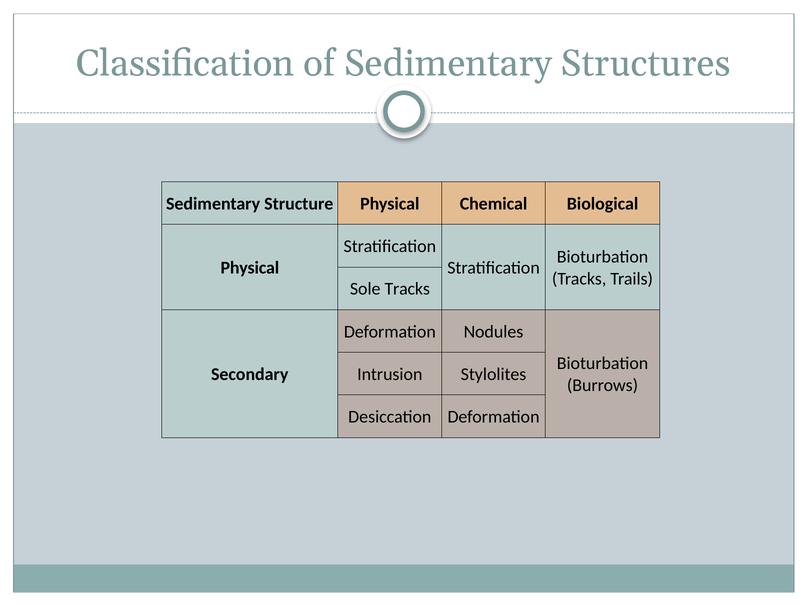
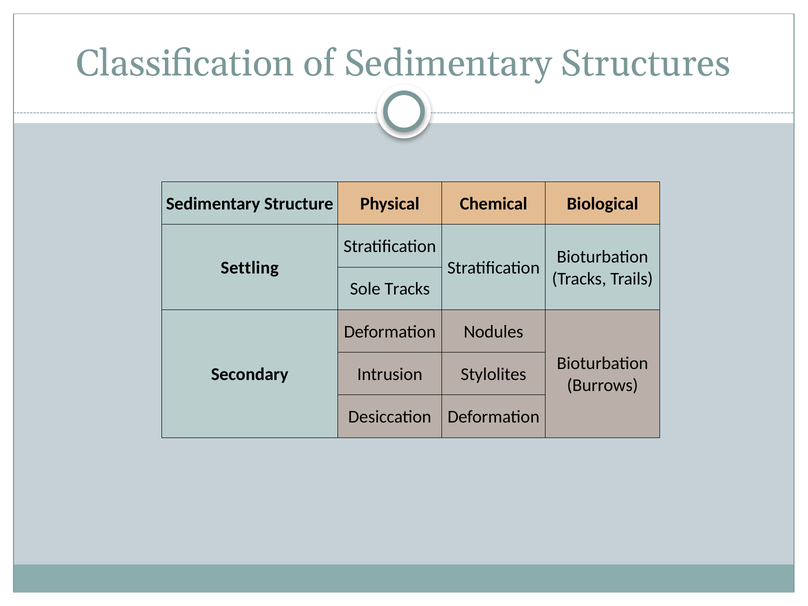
Physical at (250, 268): Physical -> Settling
